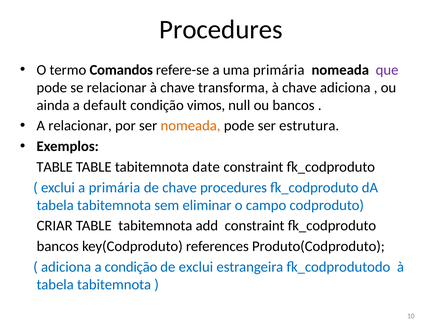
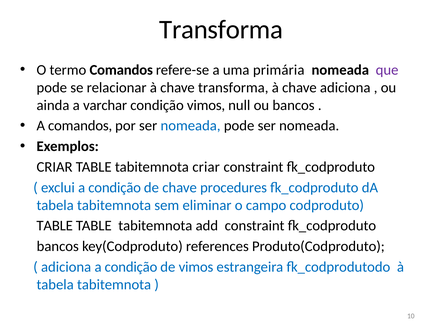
Procedures at (221, 29): Procedures -> Transforma
default: default -> varchar
A relacionar: relacionar -> comandos
nomeada at (191, 126) colour: orange -> blue
pode ser estrutura: estrutura -> nomeada
TABLE at (55, 167): TABLE -> CRIAR
tabitemnota date: date -> criar
exclui a primária: primária -> condição
CRIAR at (55, 226): CRIAR -> TABLE
de exclui: exclui -> vimos
